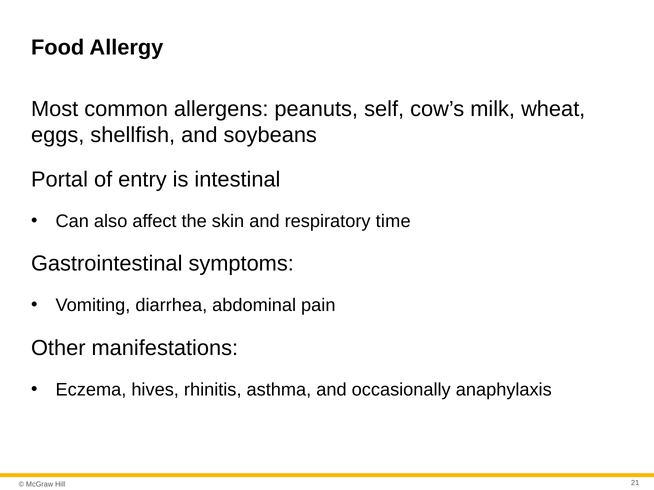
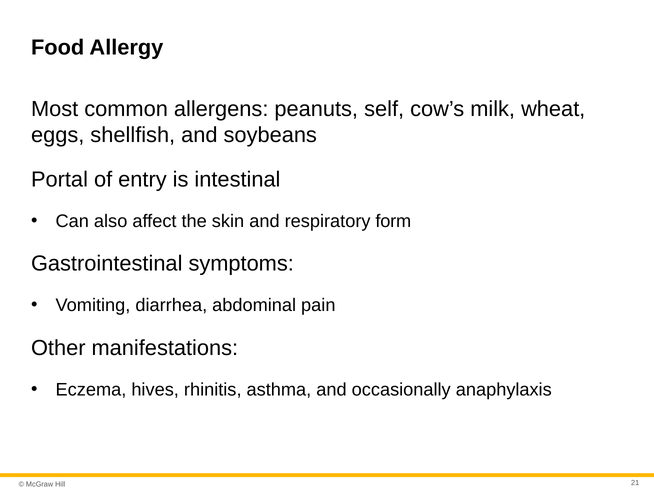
time: time -> form
